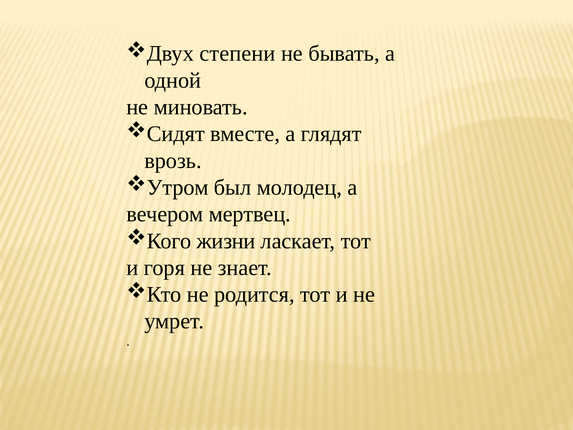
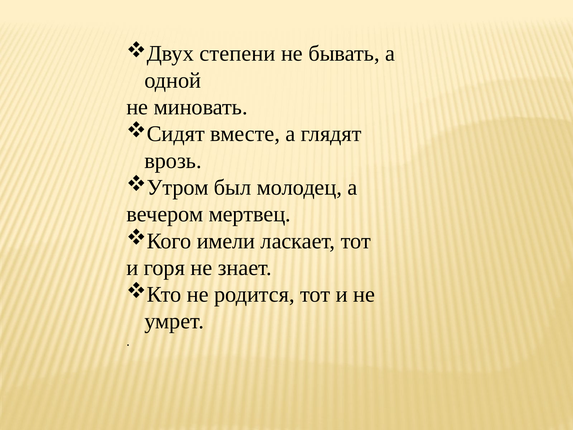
жизни: жизни -> имели
